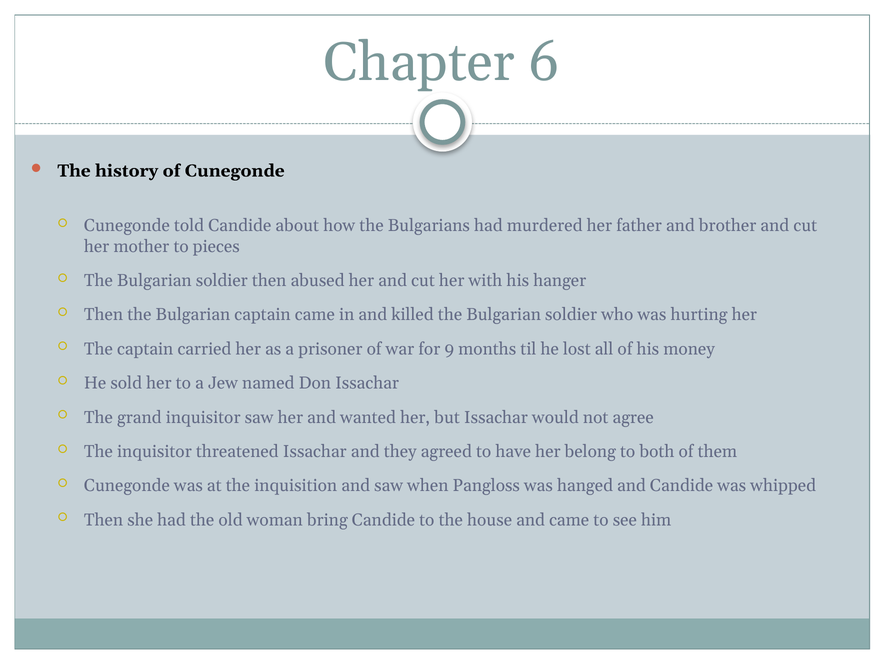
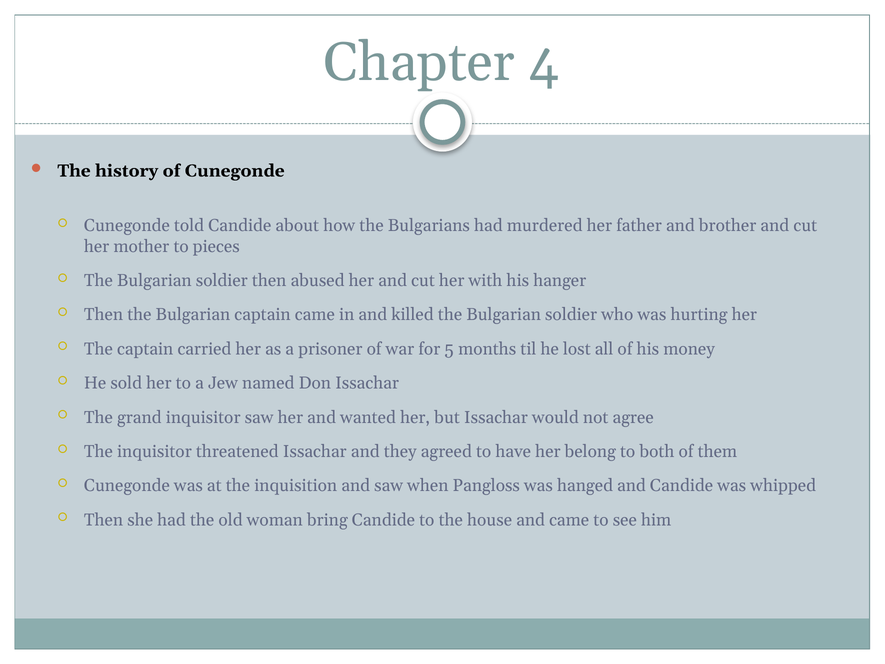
6: 6 -> 4
9: 9 -> 5
